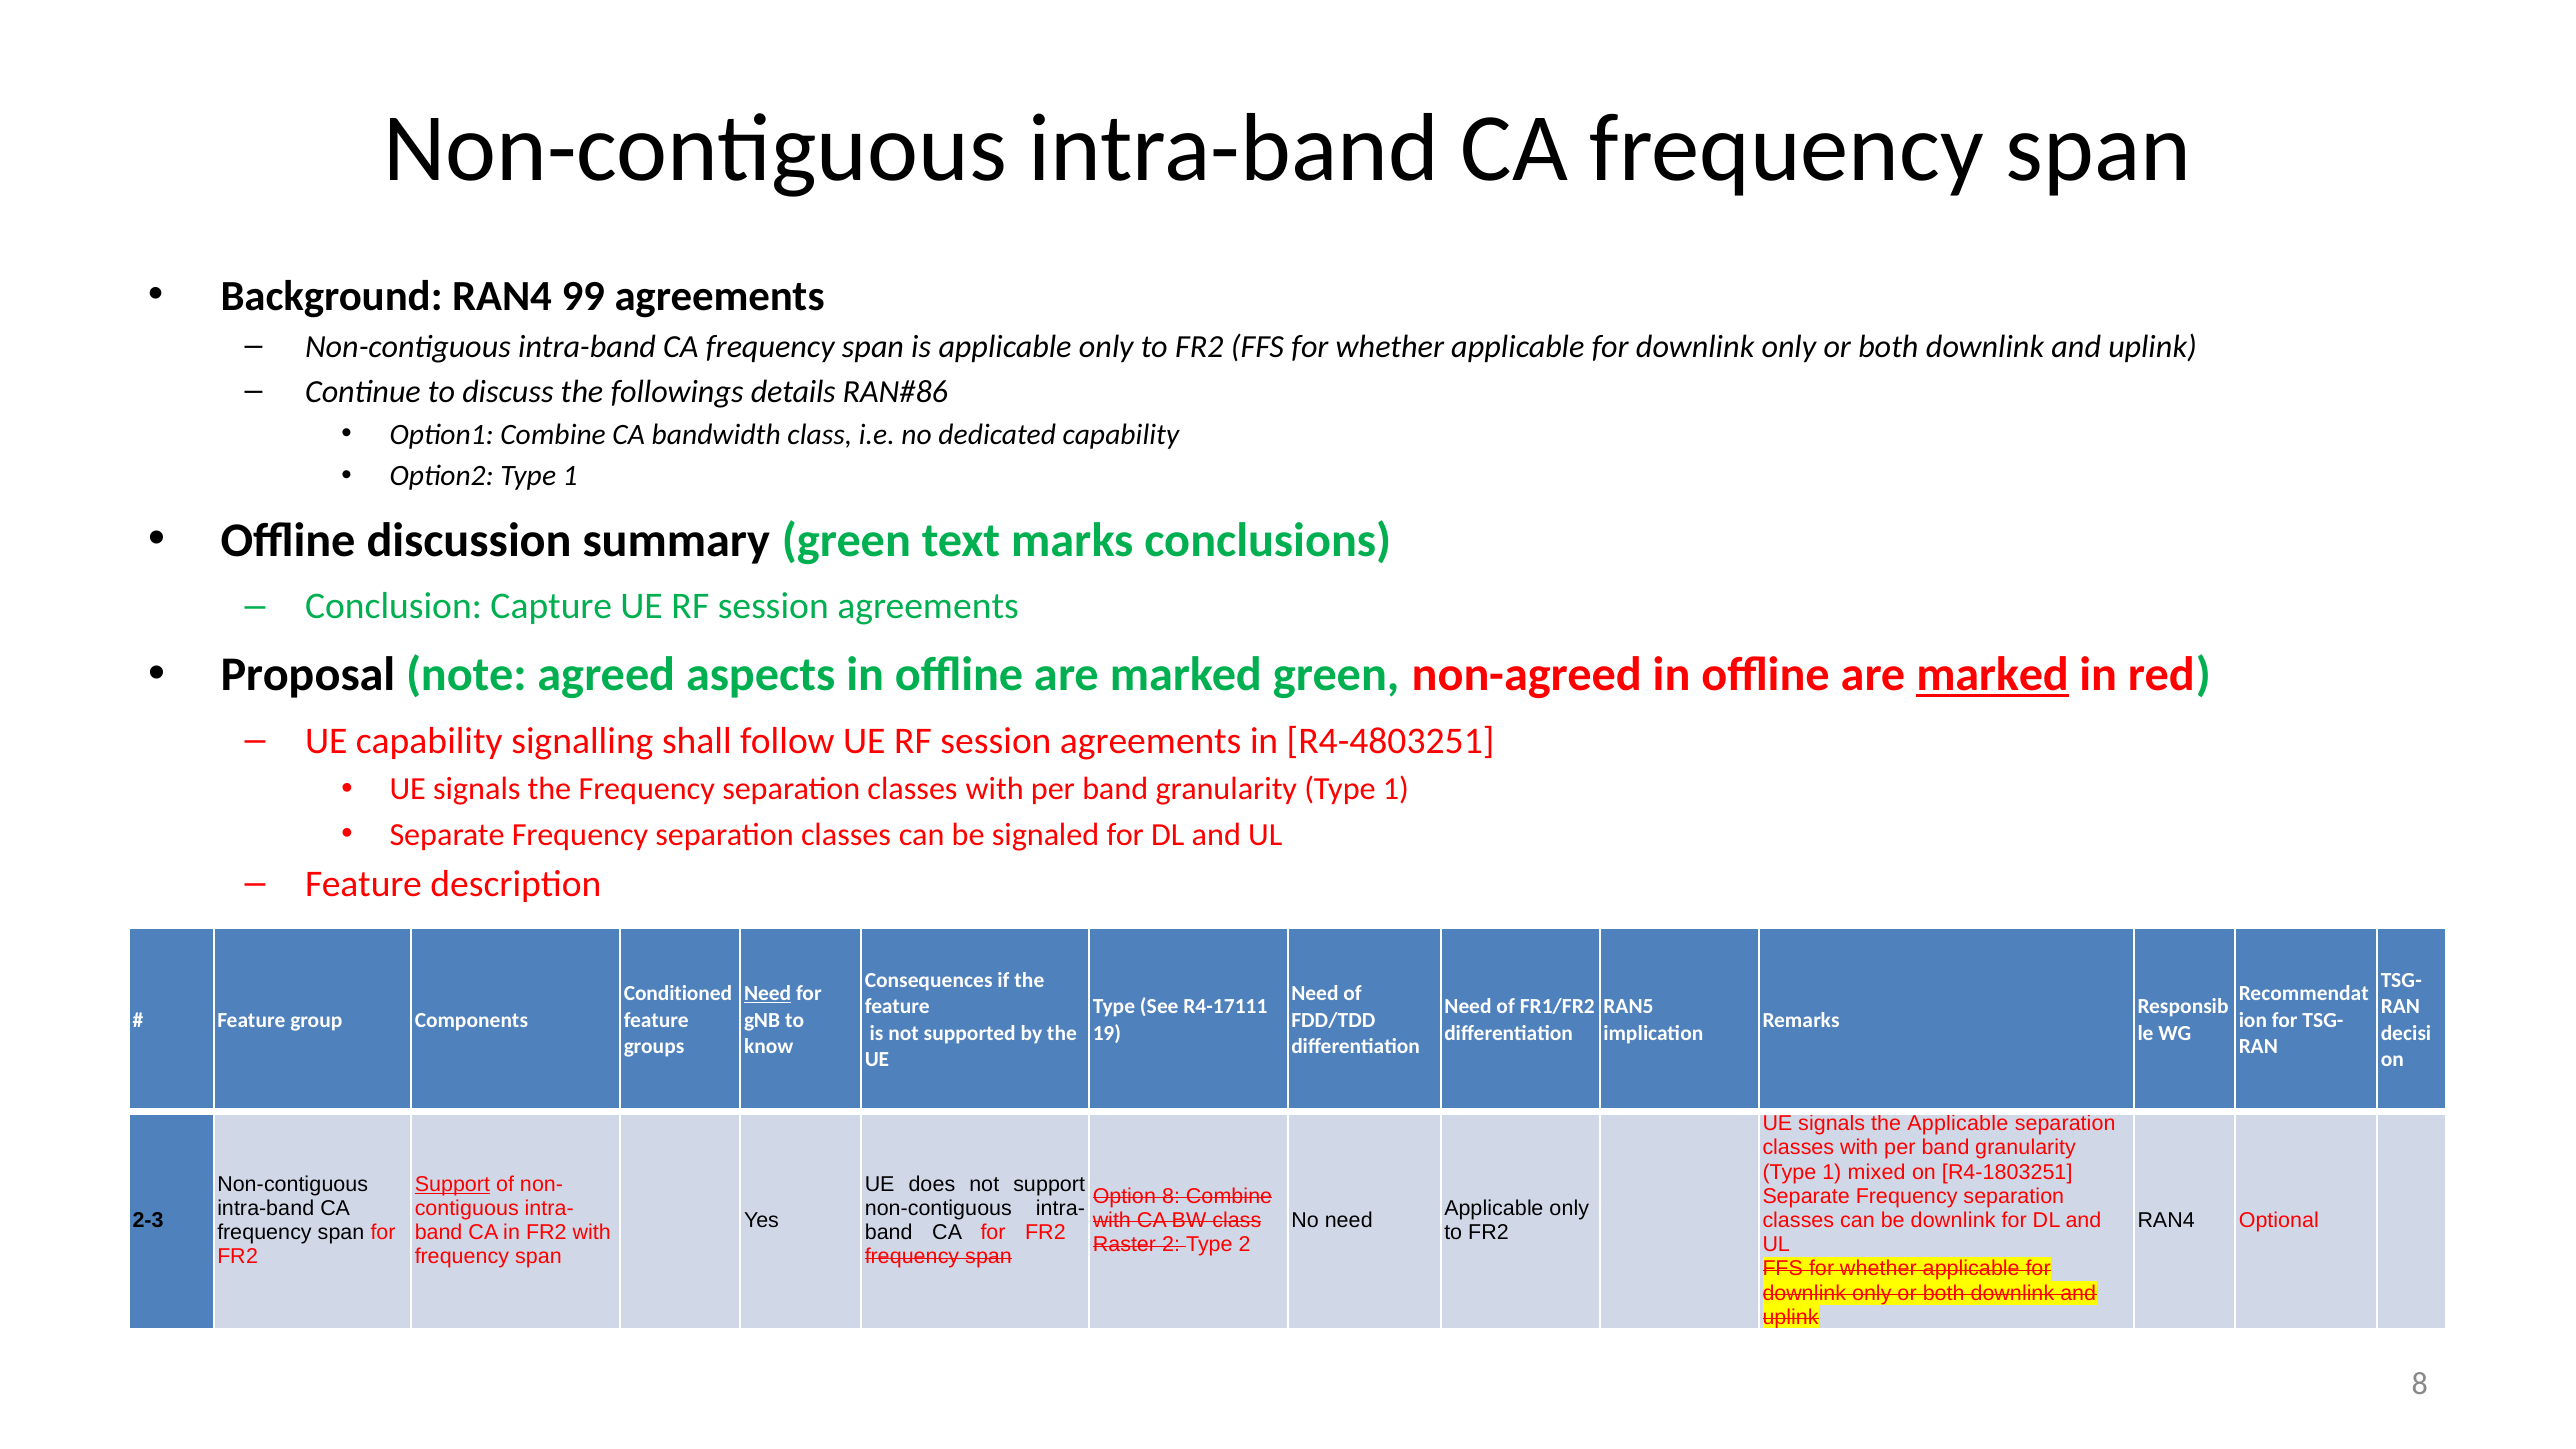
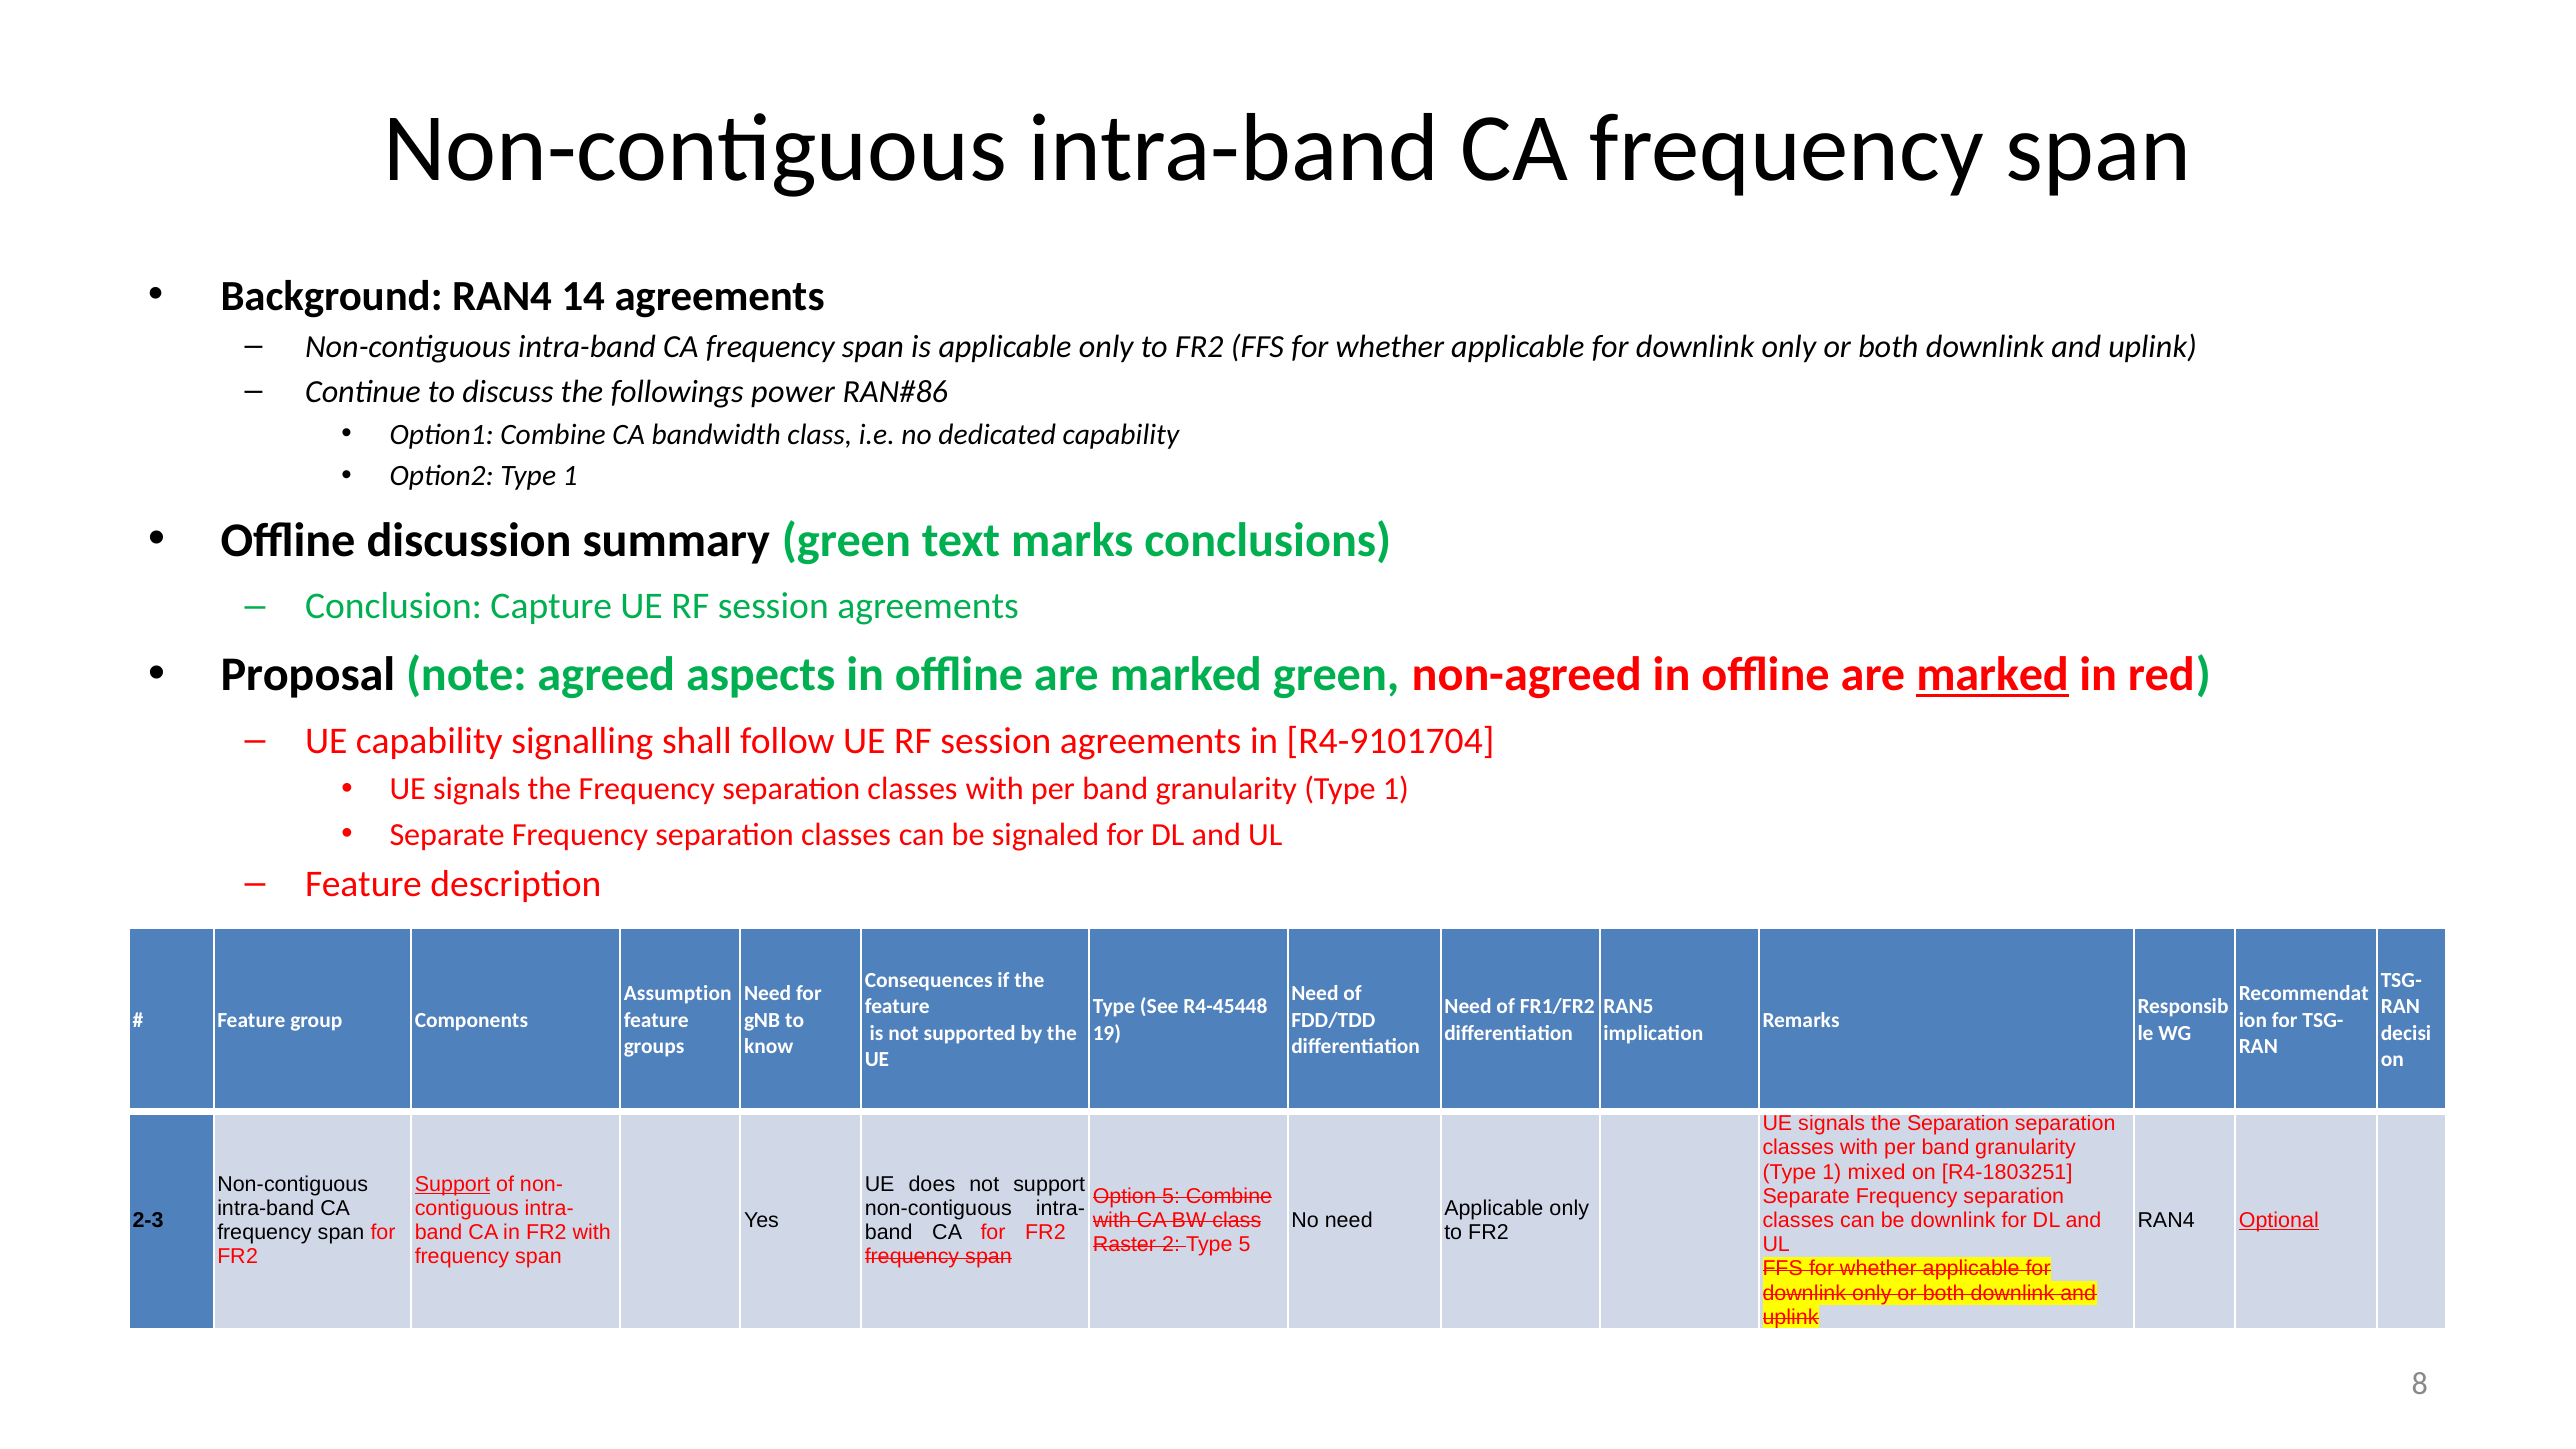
99: 99 -> 14
details: details -> power
R4-4803251: R4-4803251 -> R4-9101704
Conditioned: Conditioned -> Assumption
Need at (768, 994) underline: present -> none
R4-17111: R4-17111 -> R4-45448
the Applicable: Applicable -> Separation
Option 8: 8 -> 5
Optional underline: none -> present
Type 2: 2 -> 5
